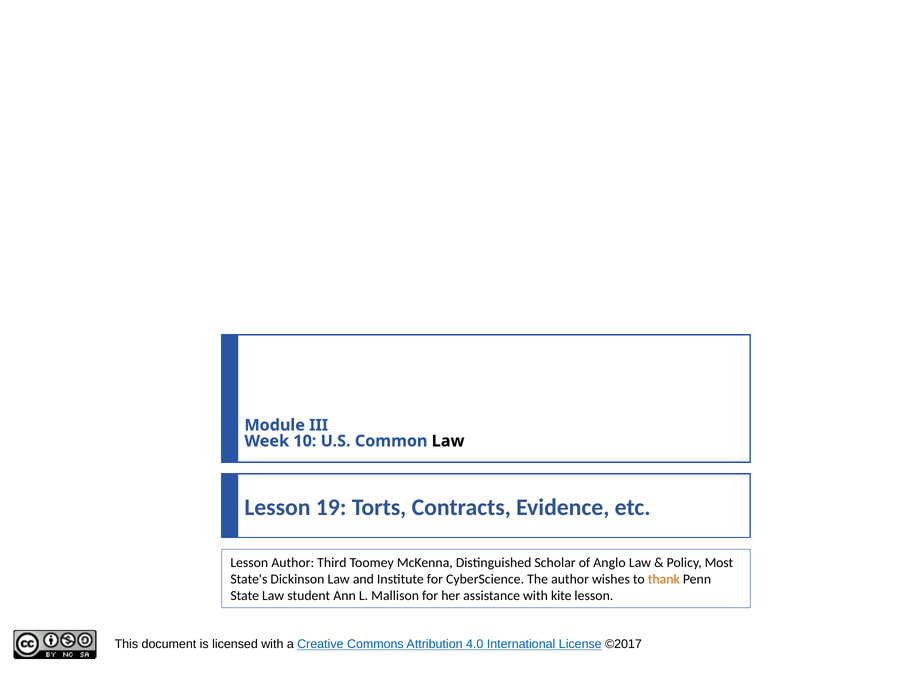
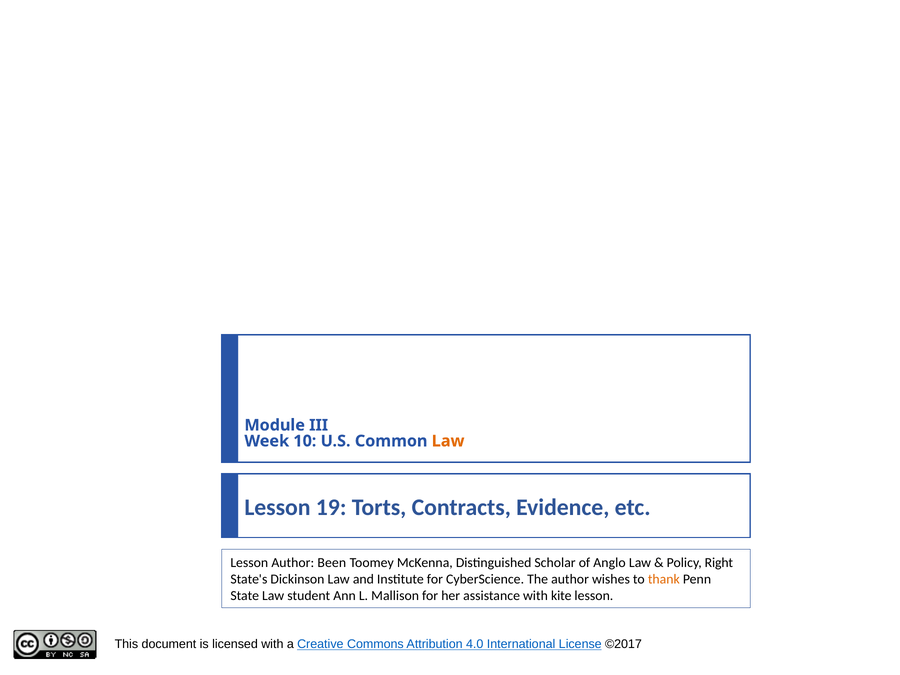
Law at (448, 441) colour: black -> orange
Third: Third -> Been
Most: Most -> Right
